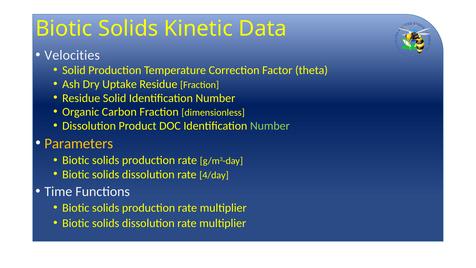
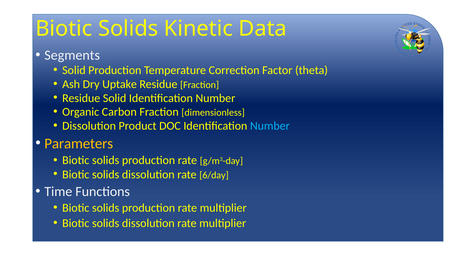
Velocities: Velocities -> Segments
Number at (270, 126) colour: light green -> light blue
4/day: 4/day -> 6/day
